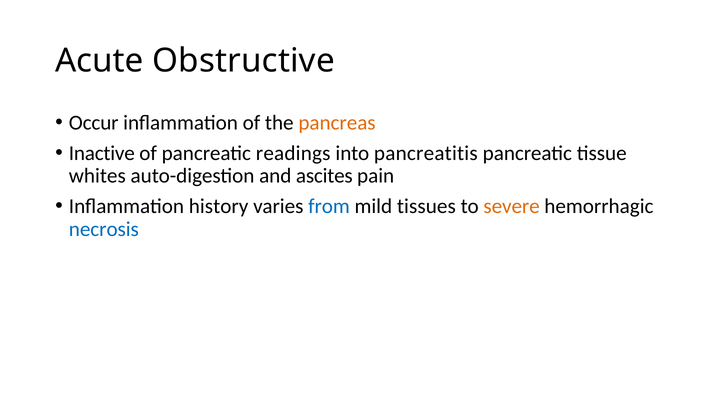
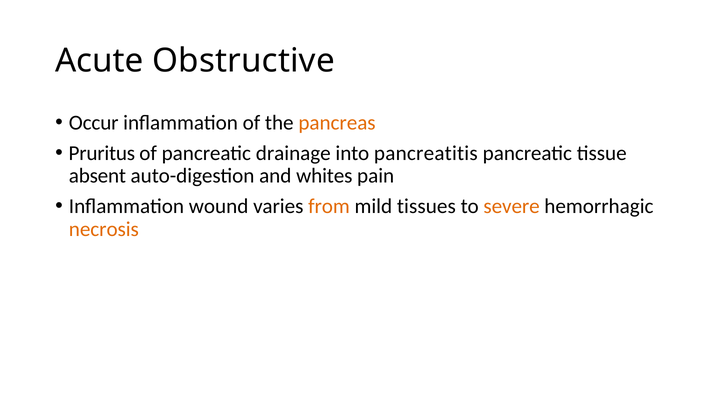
Inactive: Inactive -> Pruritus
readings: readings -> drainage
whites: whites -> absent
ascites: ascites -> whites
history: history -> wound
from colour: blue -> orange
necrosis colour: blue -> orange
